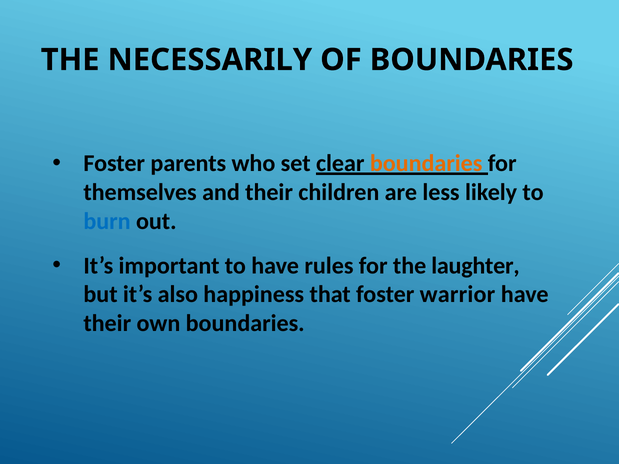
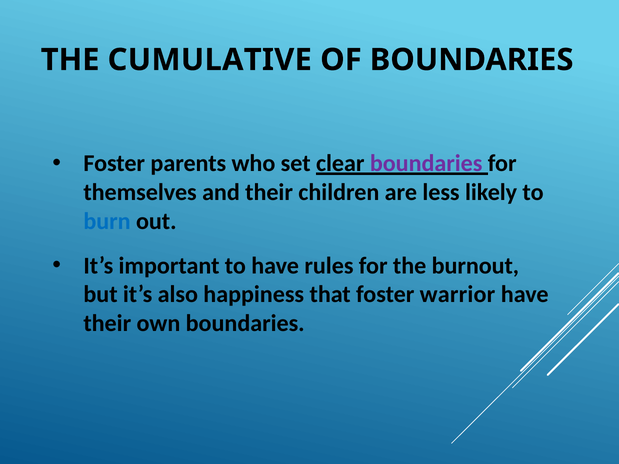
NECESSARILY: NECESSARILY -> CUMULATIVE
boundaries at (426, 164) colour: orange -> purple
laughter: laughter -> burnout
